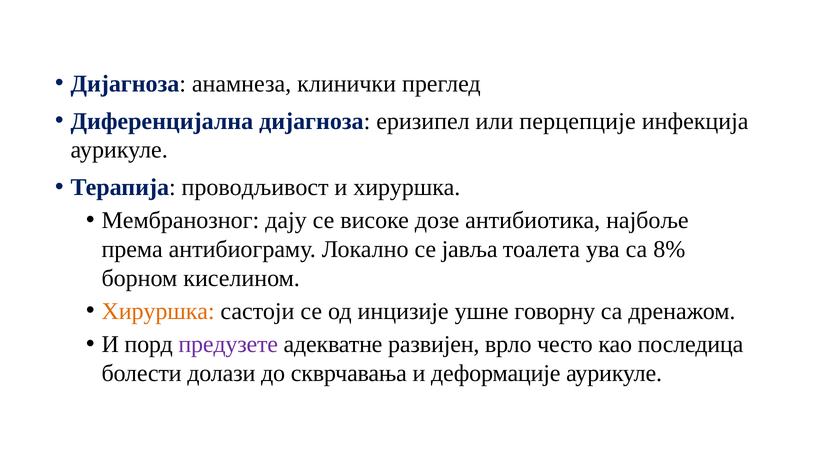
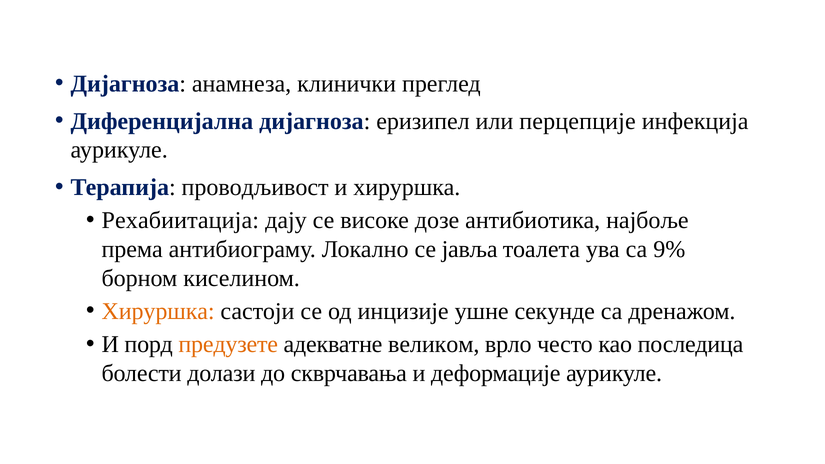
Мембранозног: Мембранозног -> Рехабиитација
8%: 8% -> 9%
говорну: говорну -> секунде
предузете colour: purple -> orange
развијен: развијен -> великом
